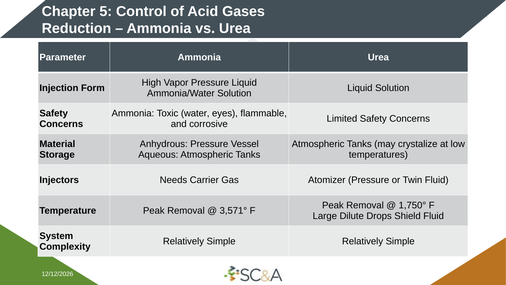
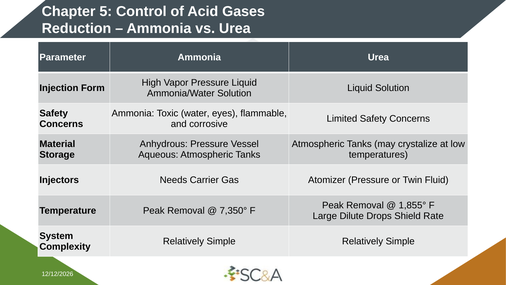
1,750°: 1,750° -> 1,855°
3,571°: 3,571° -> 7,350°
Shield Fluid: Fluid -> Rate
